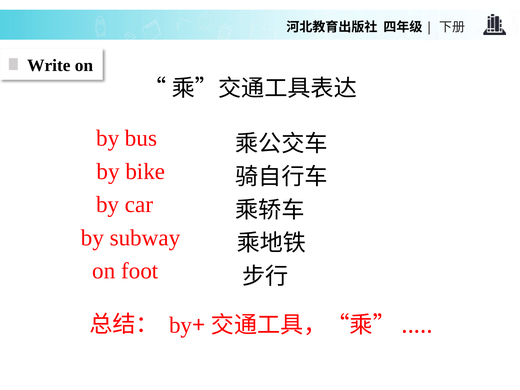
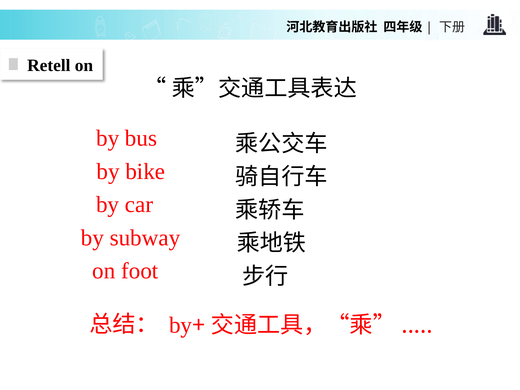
Write: Write -> Retell
